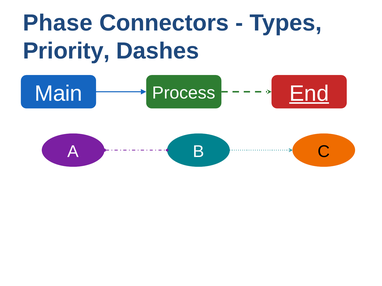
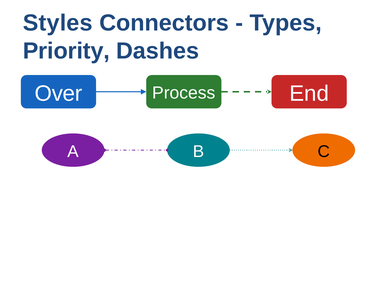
Phase: Phase -> Styles
Main: Main -> Over
End underline: present -> none
